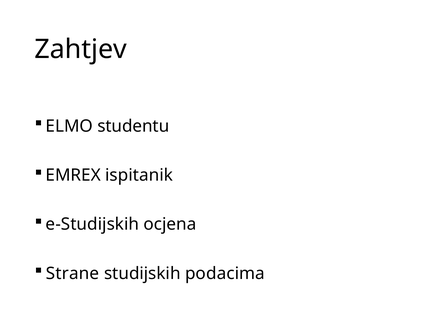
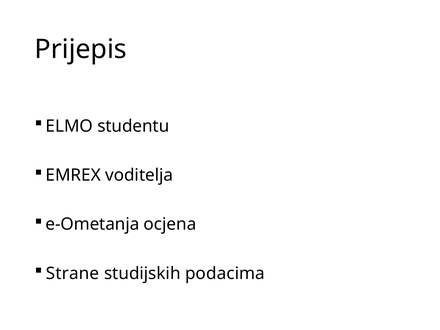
Zahtjev: Zahtjev -> Prijepis
ispitanik: ispitanik -> voditelja
e-Studijskih: e-Studijskih -> e-Ometanja
